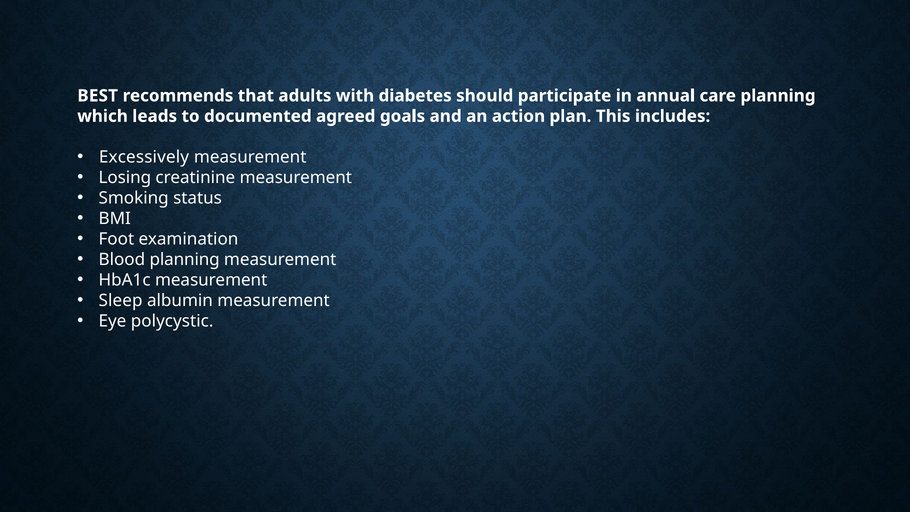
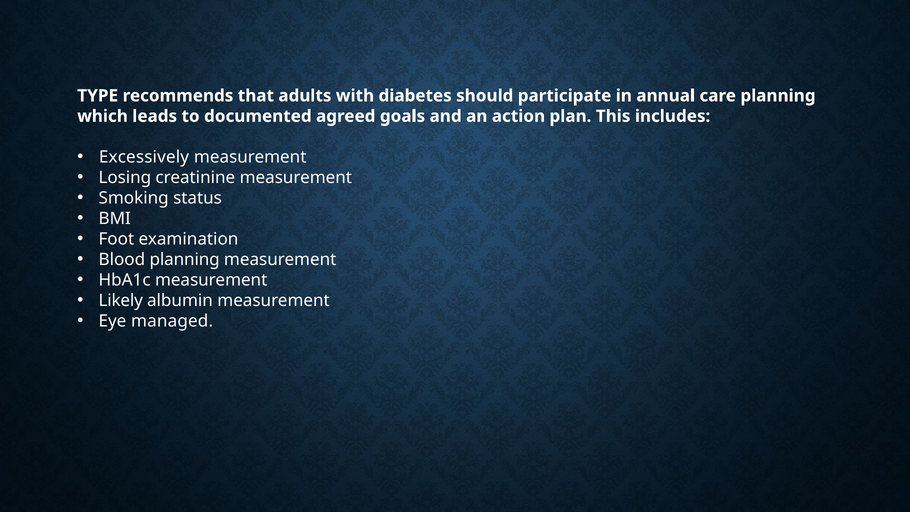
BEST: BEST -> TYPE
Sleep: Sleep -> Likely
polycystic: polycystic -> managed
